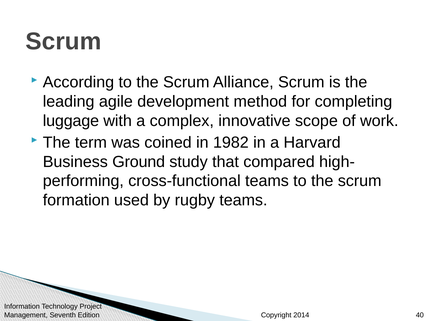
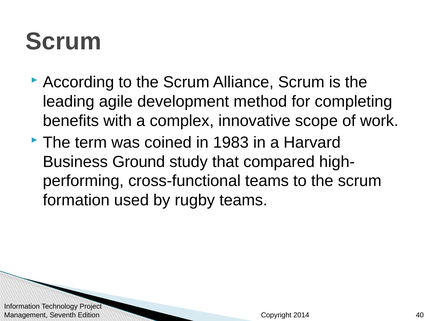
luggage: luggage -> benefits
1982: 1982 -> 1983
